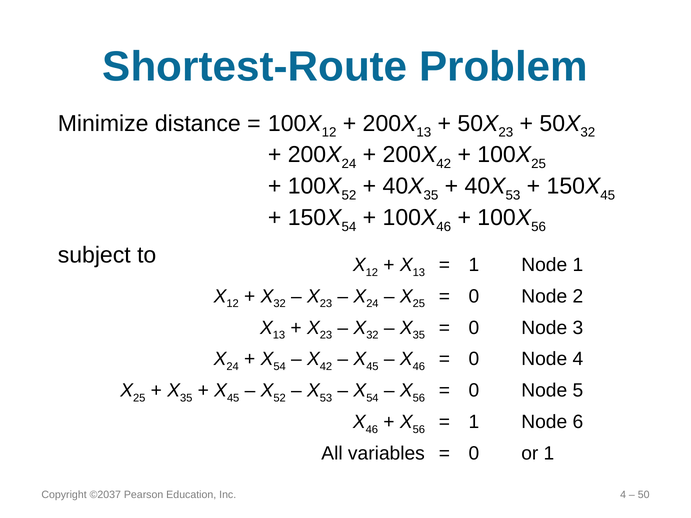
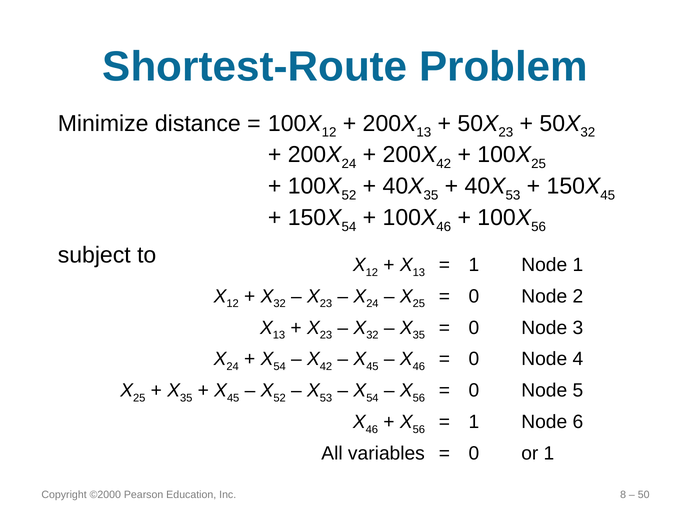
©2037: ©2037 -> ©2000
Inc 4: 4 -> 8
